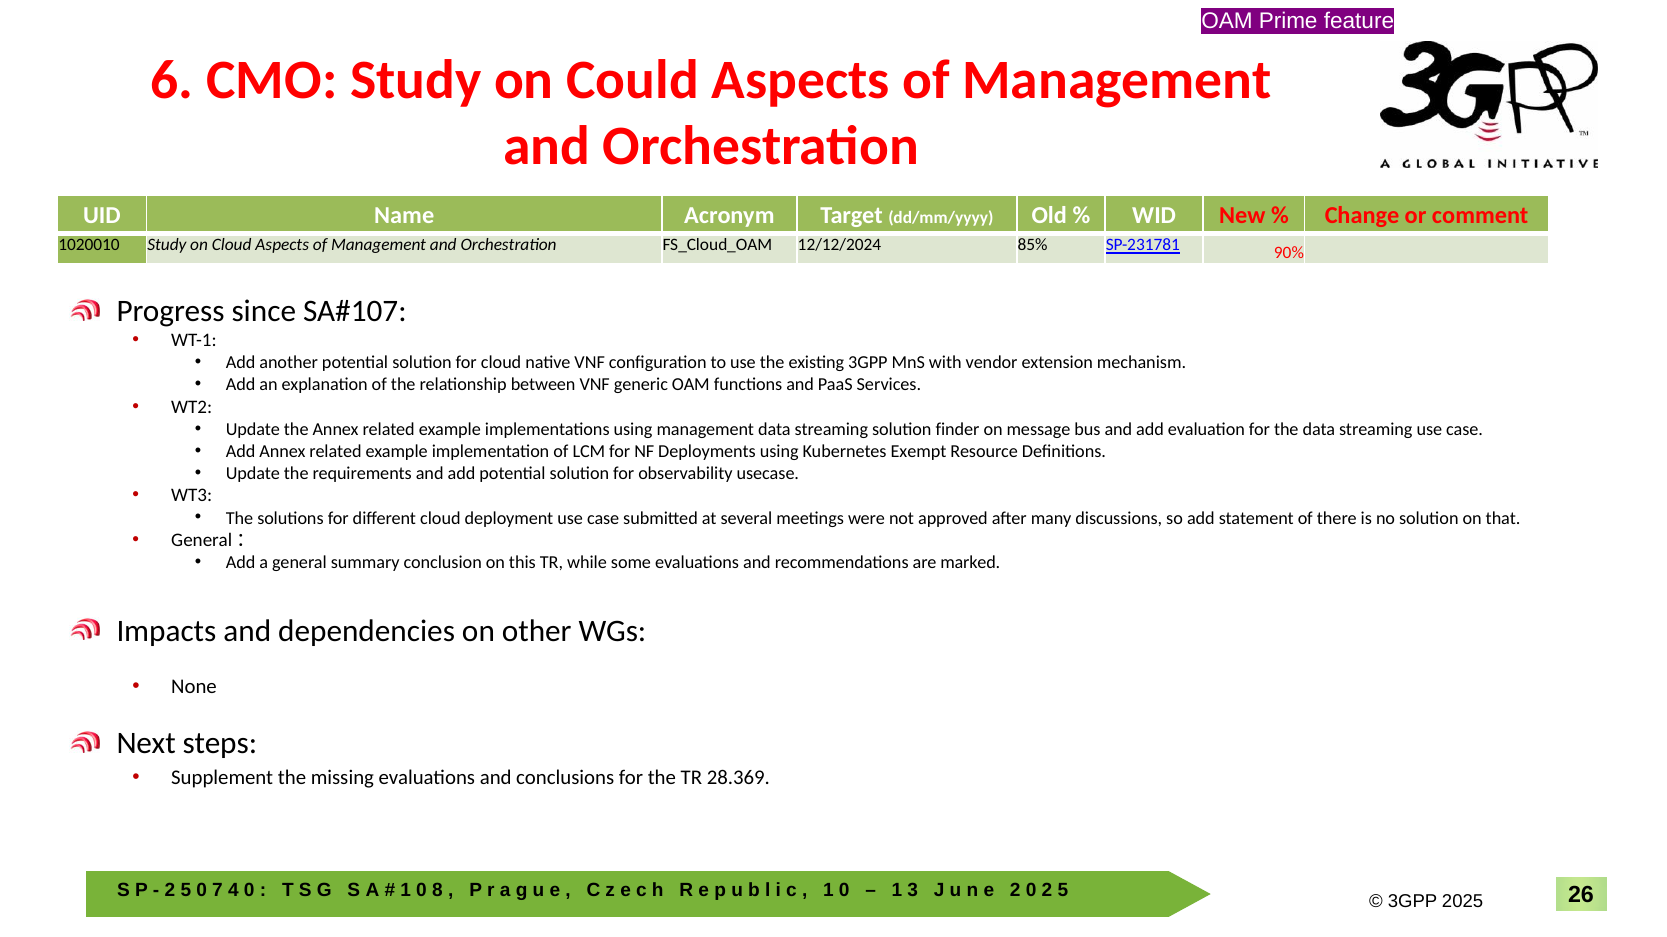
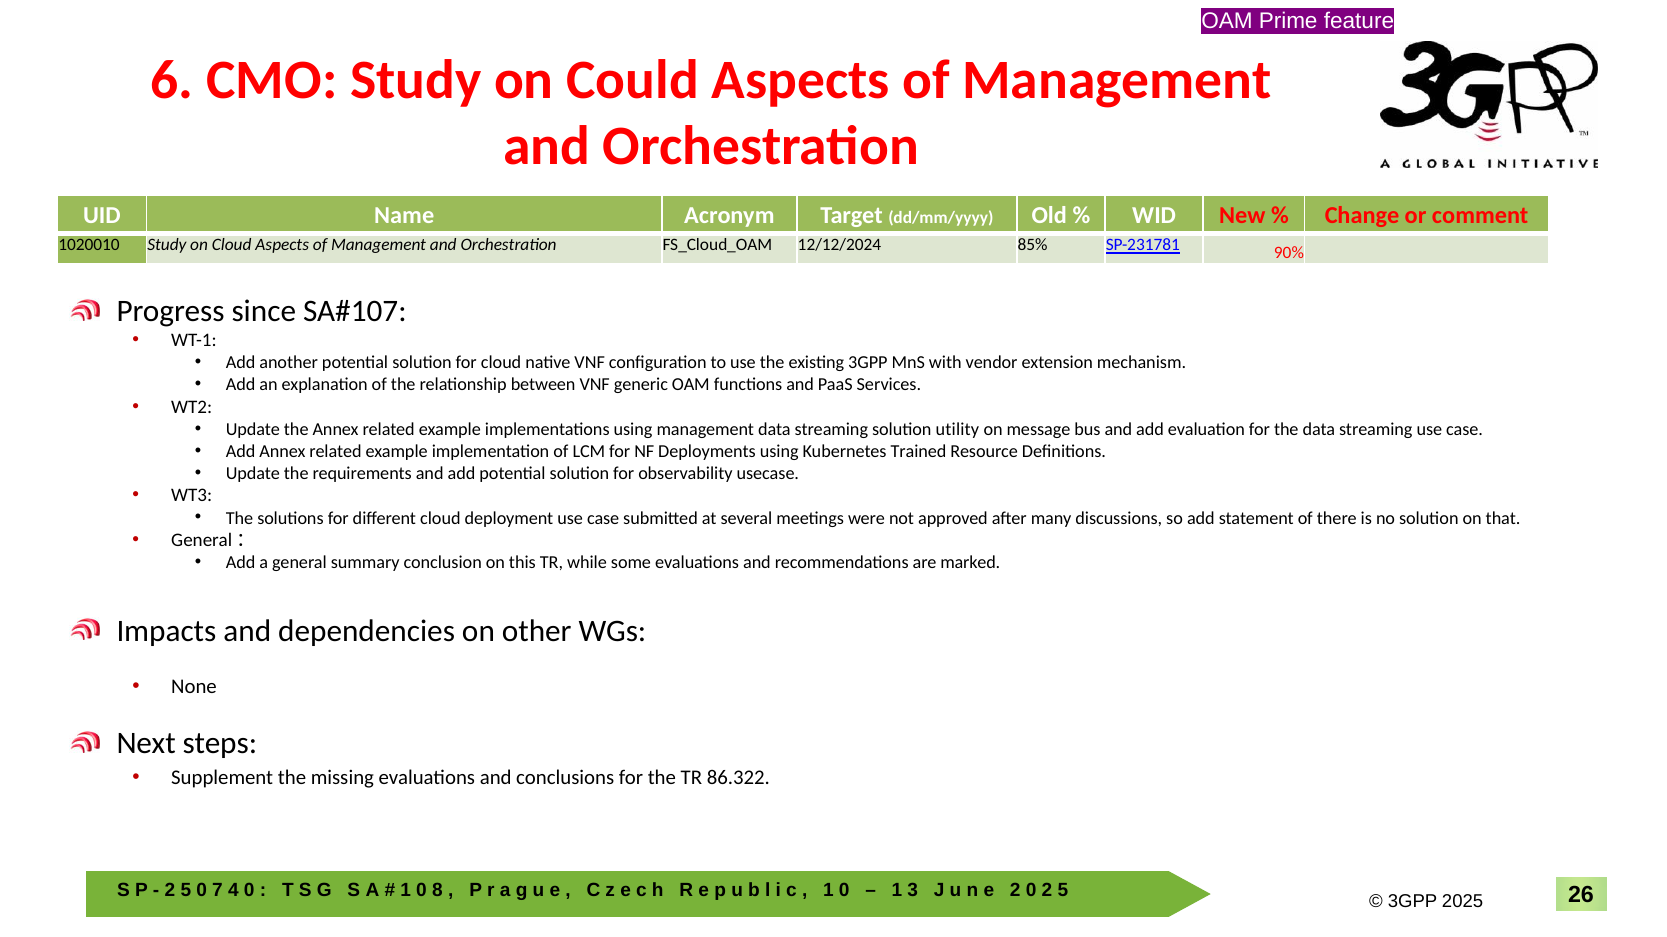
finder: finder -> utility
Exempt: Exempt -> Trained
28.369: 28.369 -> 86.322
